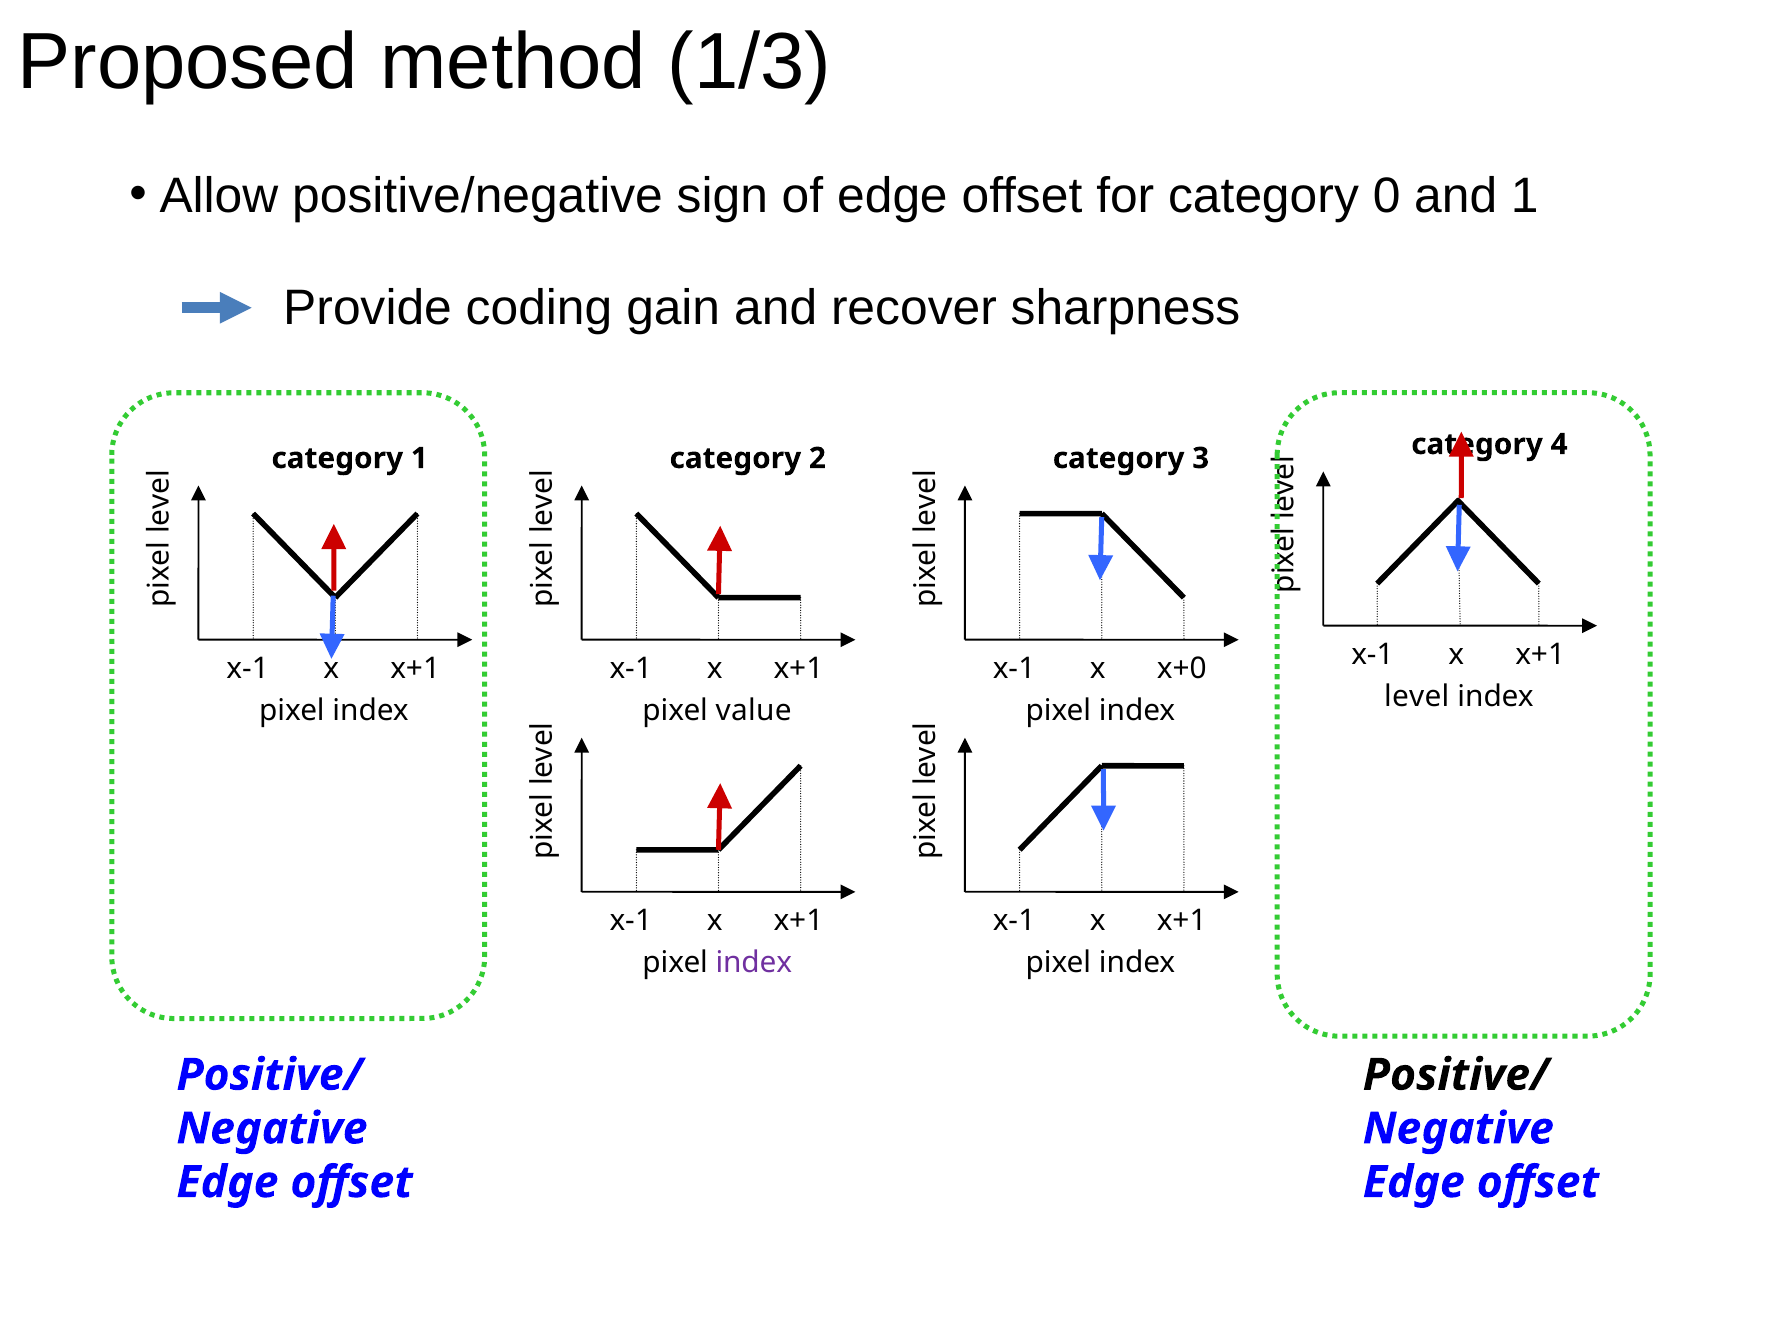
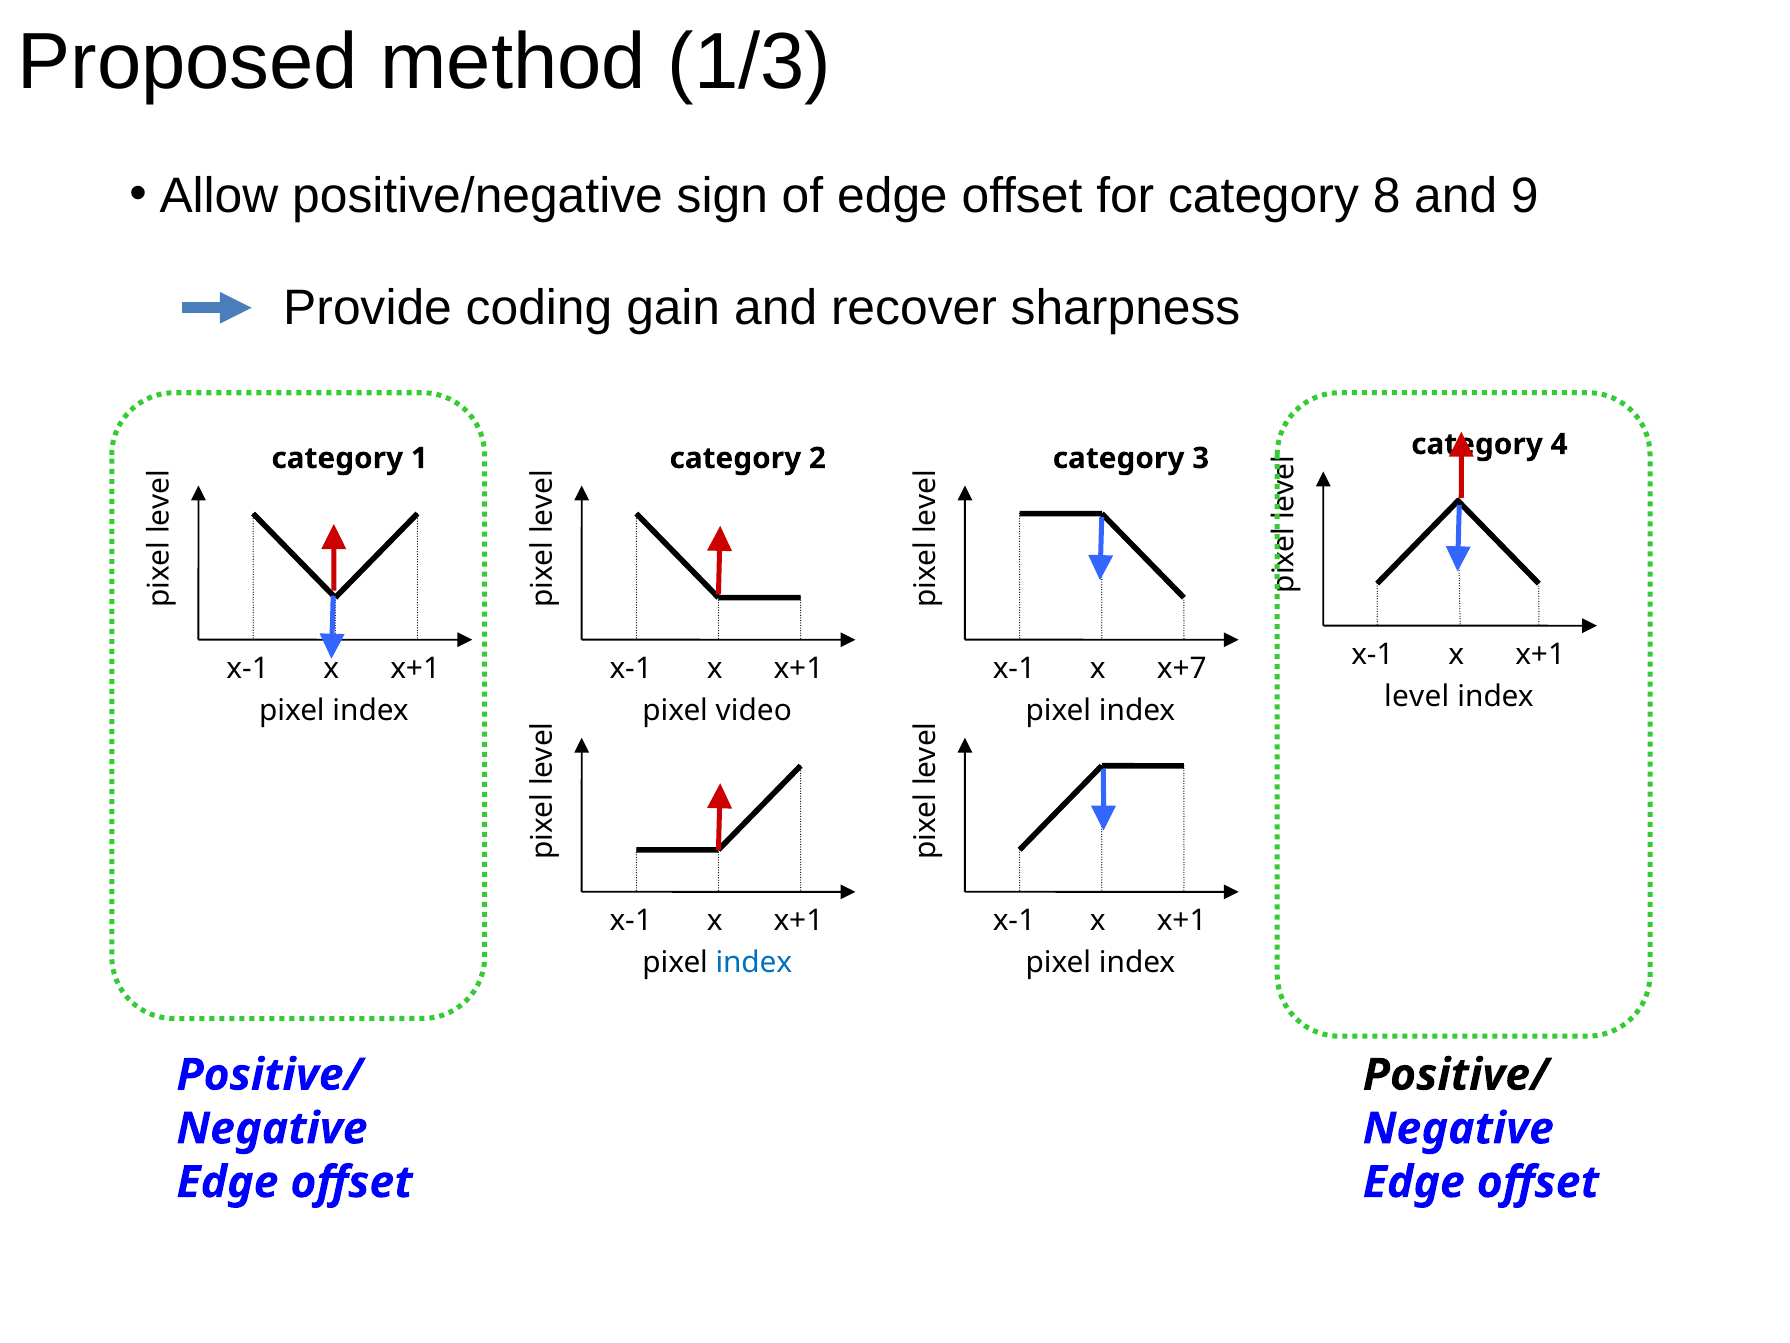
0: 0 -> 8
and 1: 1 -> 9
x+0: x+0 -> x+7
value: value -> video
index at (754, 962) colour: purple -> blue
